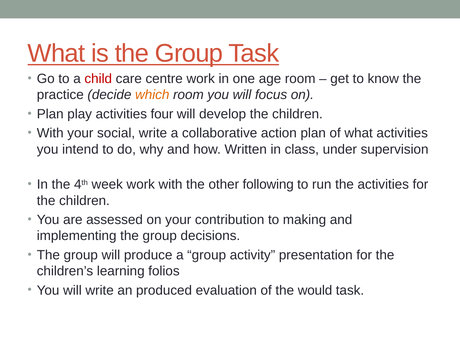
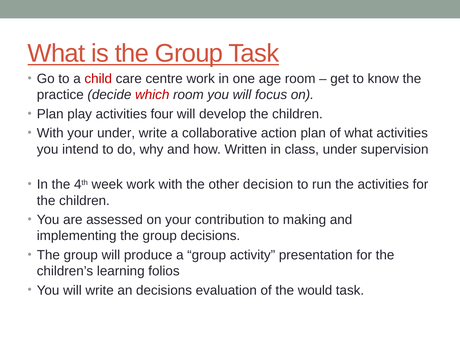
which colour: orange -> red
your social: social -> under
following: following -> decision
an produced: produced -> decisions
